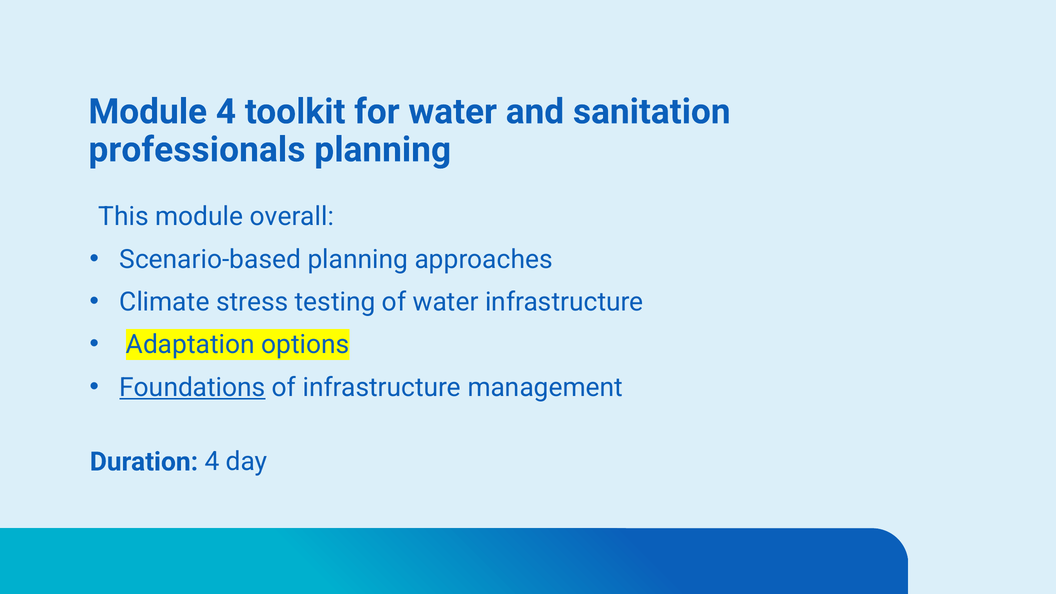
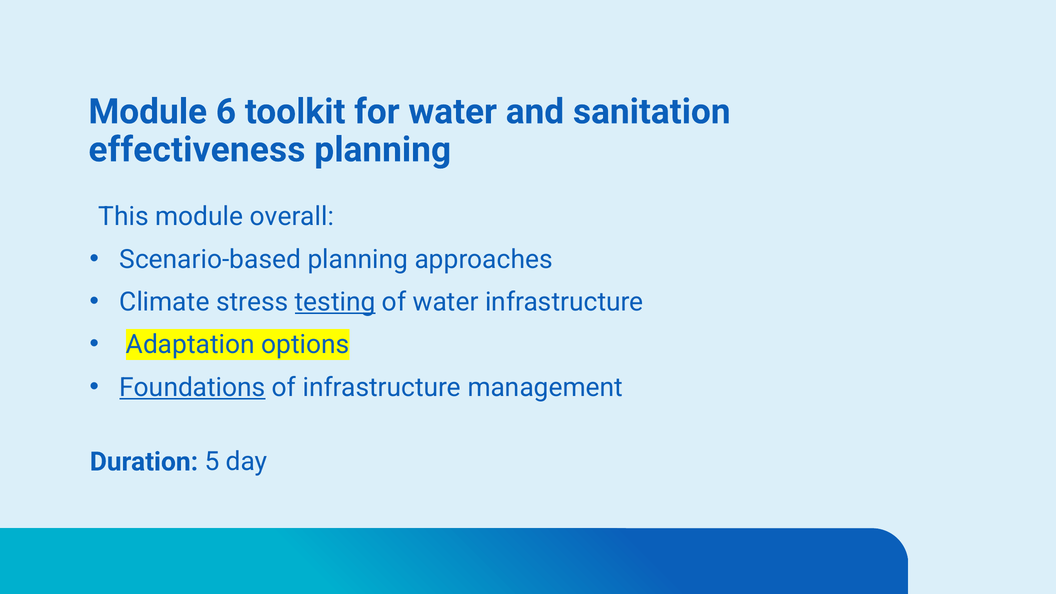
Module 4: 4 -> 6
professionals: professionals -> effectiveness
testing underline: none -> present
Duration 4: 4 -> 5
